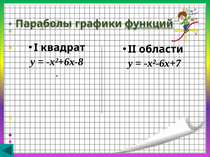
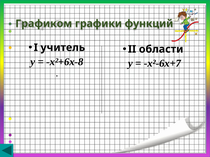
Параболы: Параболы -> Графиком
функций underline: present -> none
квадрат: квадрат -> учитель
